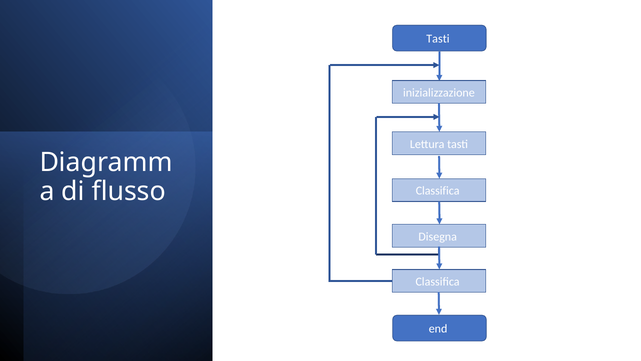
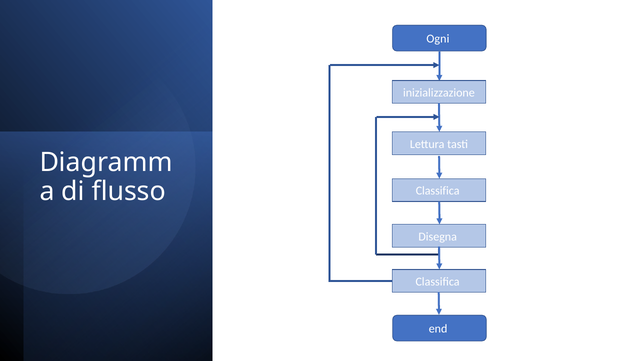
Tasti at (438, 39): Tasti -> Ogni
